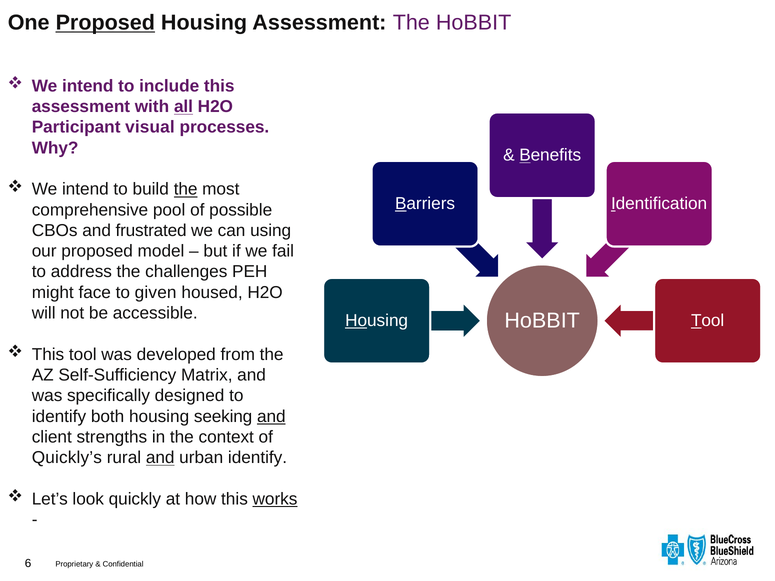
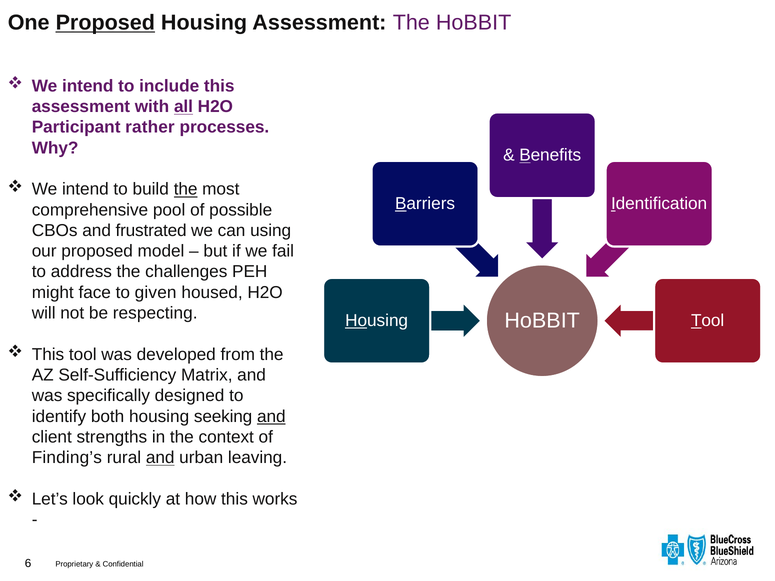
visual: visual -> rather
accessible: accessible -> respecting
Quickly’s: Quickly’s -> Finding’s
urban identify: identify -> leaving
works underline: present -> none
